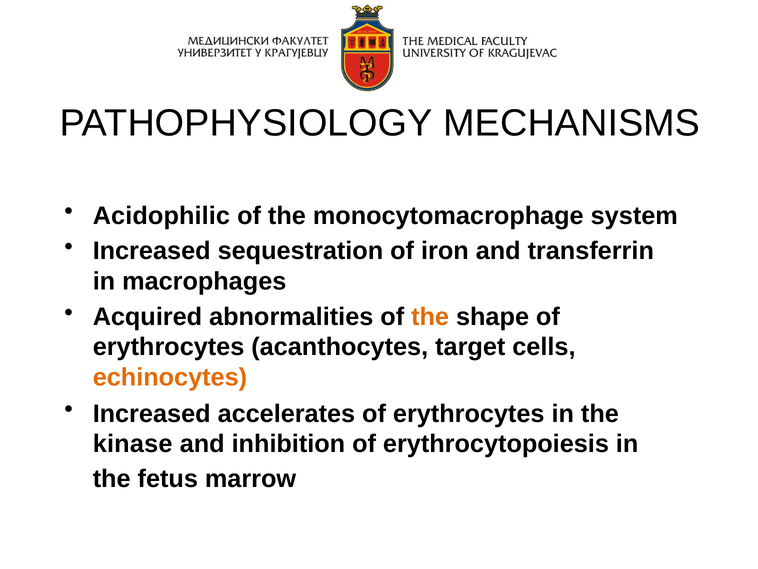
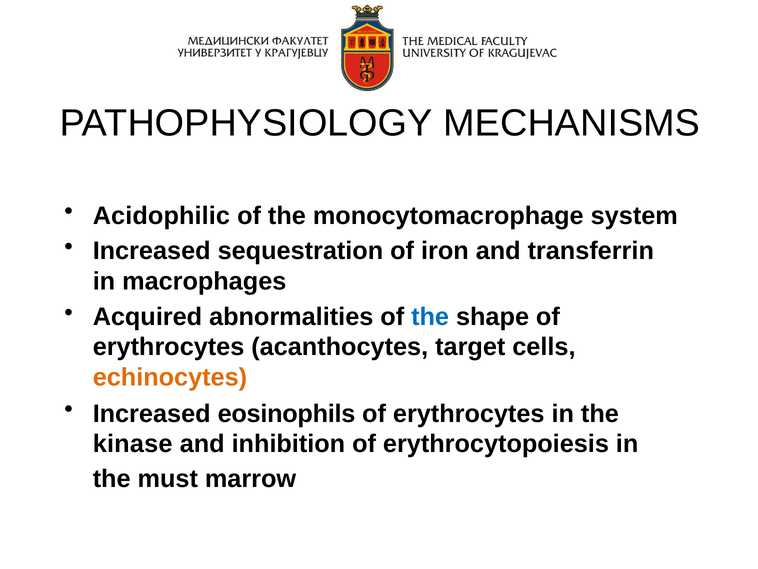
the at (430, 317) colour: orange -> blue
accelerates: accelerates -> eosinophils
fetus: fetus -> must
